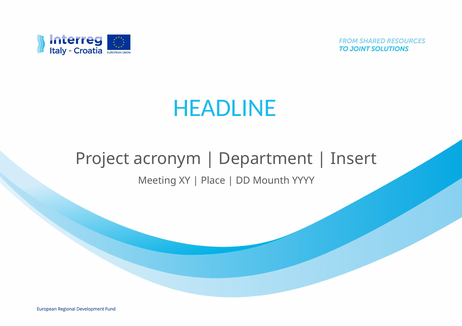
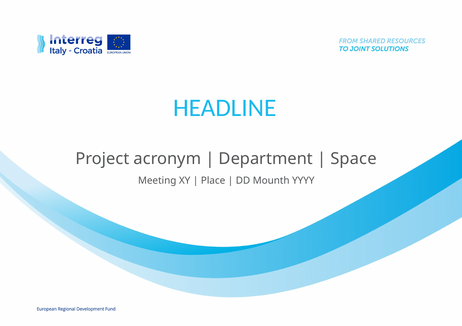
Insert: Insert -> Space
